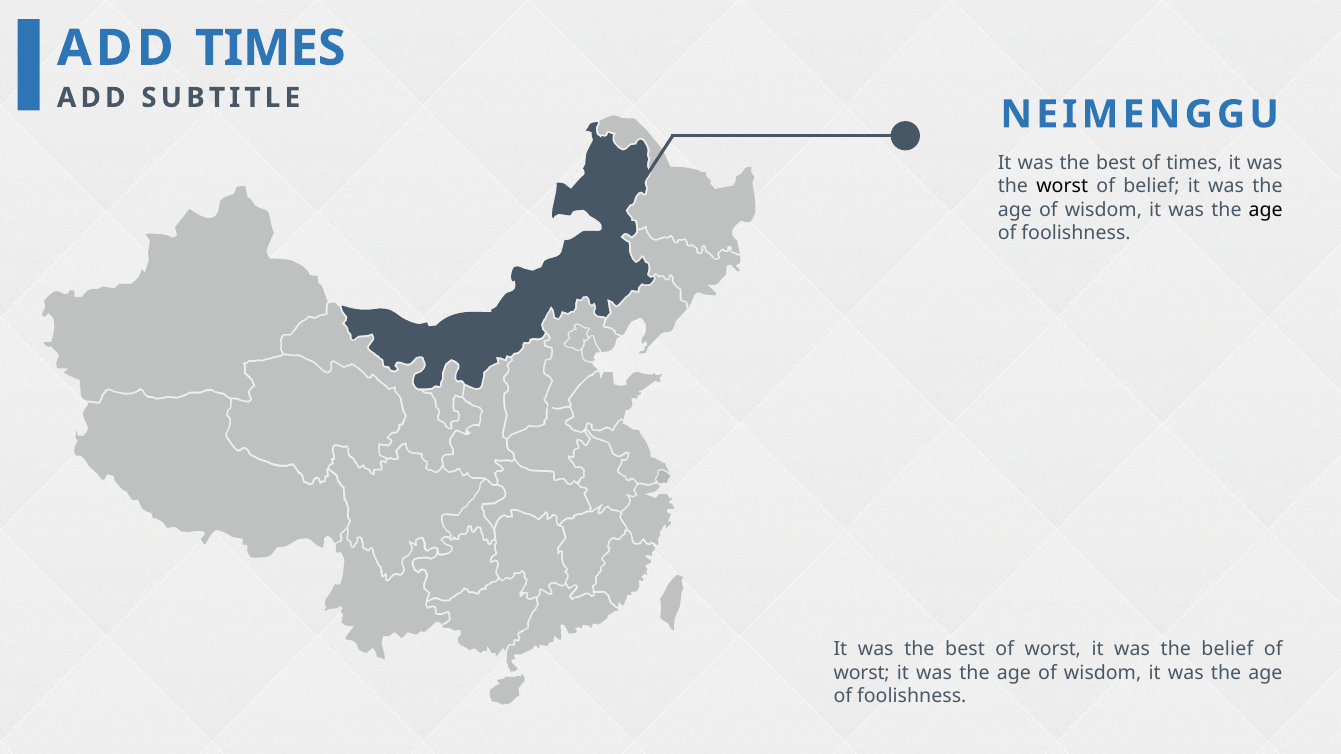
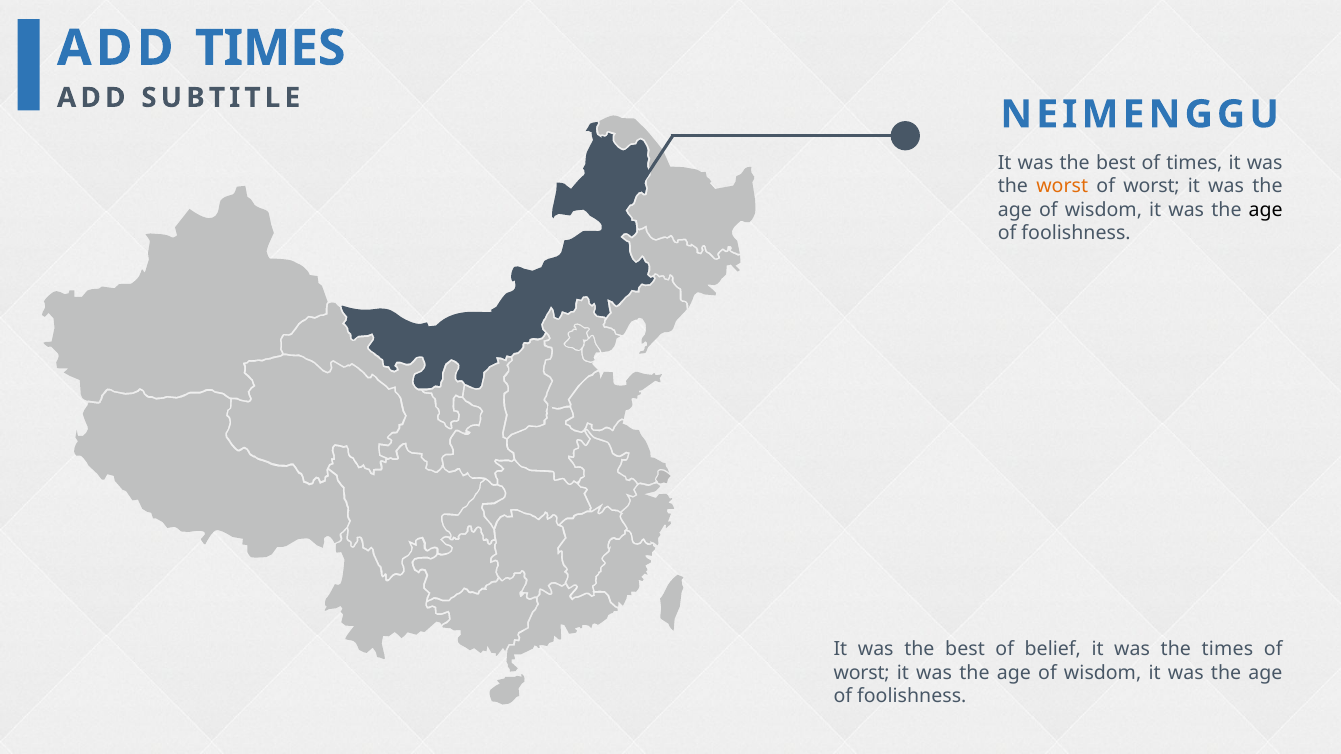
worst at (1062, 186) colour: black -> orange
belief at (1151, 186): belief -> worst
best of worst: worst -> belief
the belief: belief -> times
